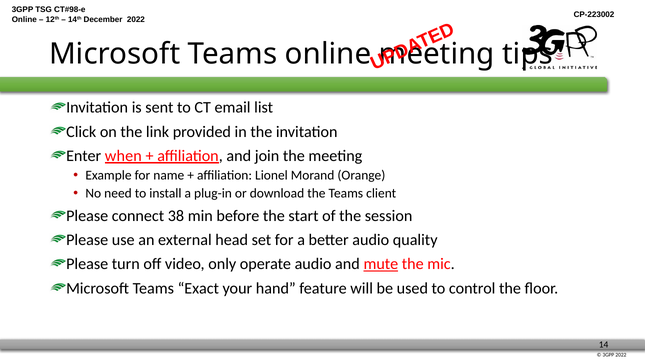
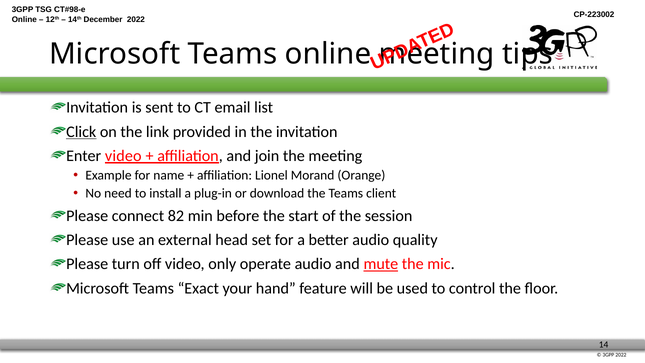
Click underline: none -> present
Enter when: when -> video
38: 38 -> 82
